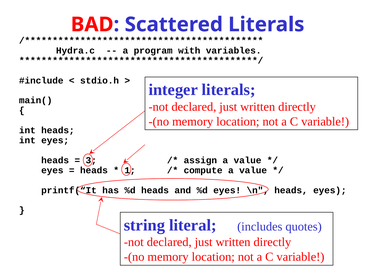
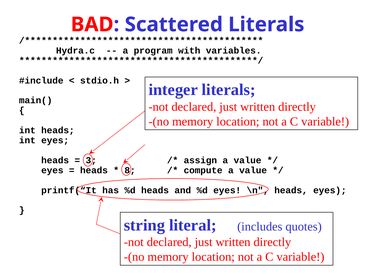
1: 1 -> 8
